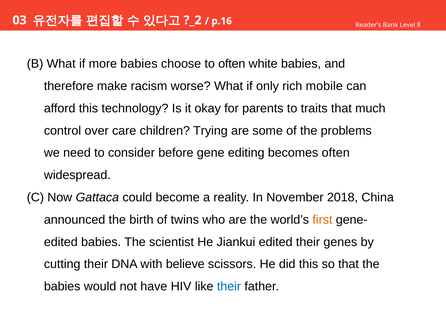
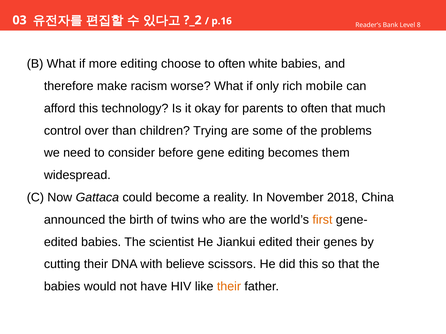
more babies: babies -> editing
parents to traits: traits -> often
care: care -> than
becomes often: often -> them
their at (229, 287) colour: blue -> orange
